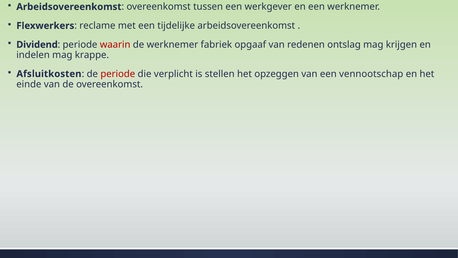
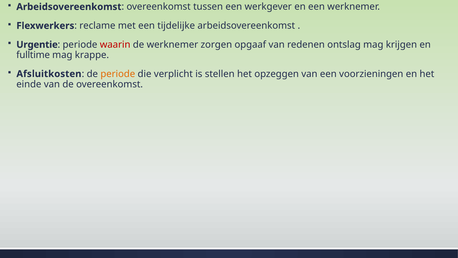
Dividend: Dividend -> Urgentie
fabriek: fabriek -> zorgen
indelen: indelen -> fulltime
periode at (118, 74) colour: red -> orange
vennootschap: vennootschap -> voorzieningen
